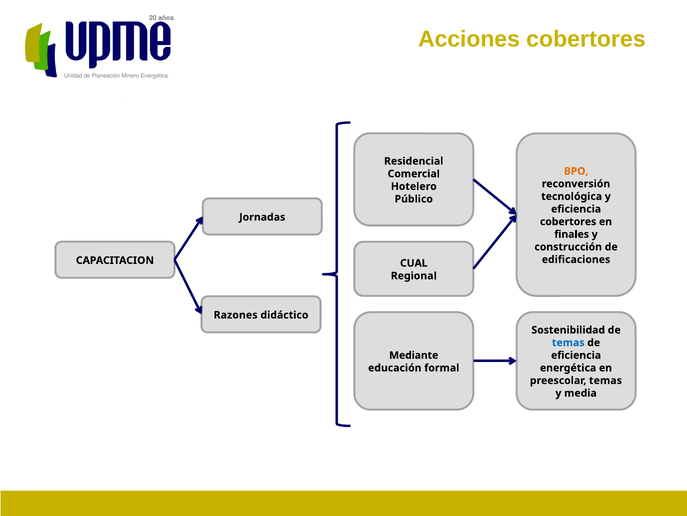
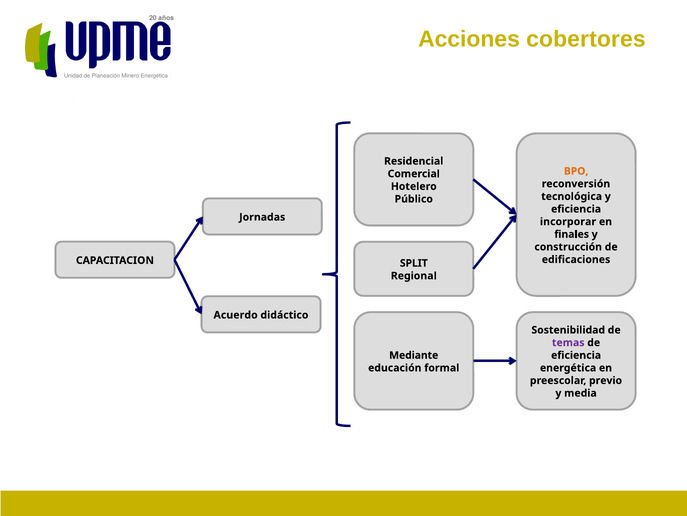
cobertores at (568, 221): cobertores -> incorporar
CUAL: CUAL -> SPLIT
Razones: Razones -> Acuerdo
temas at (568, 342) colour: blue -> purple
preescolar temas: temas -> previo
